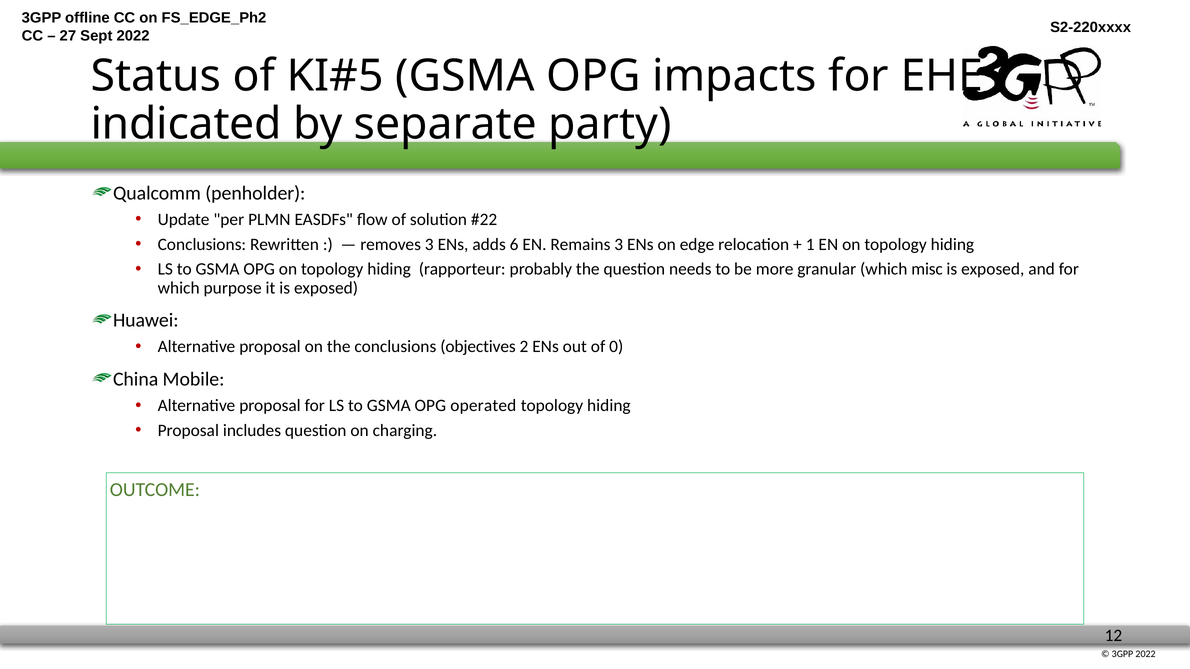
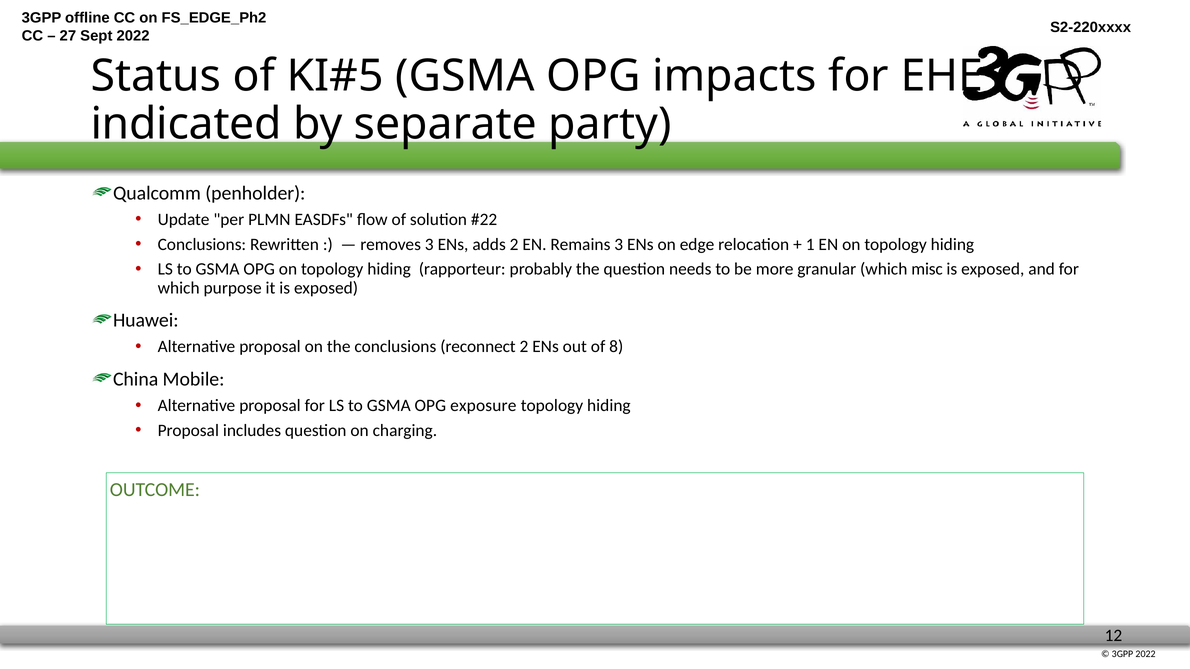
adds 6: 6 -> 2
objectives: objectives -> reconnect
0: 0 -> 8
operated: operated -> exposure
